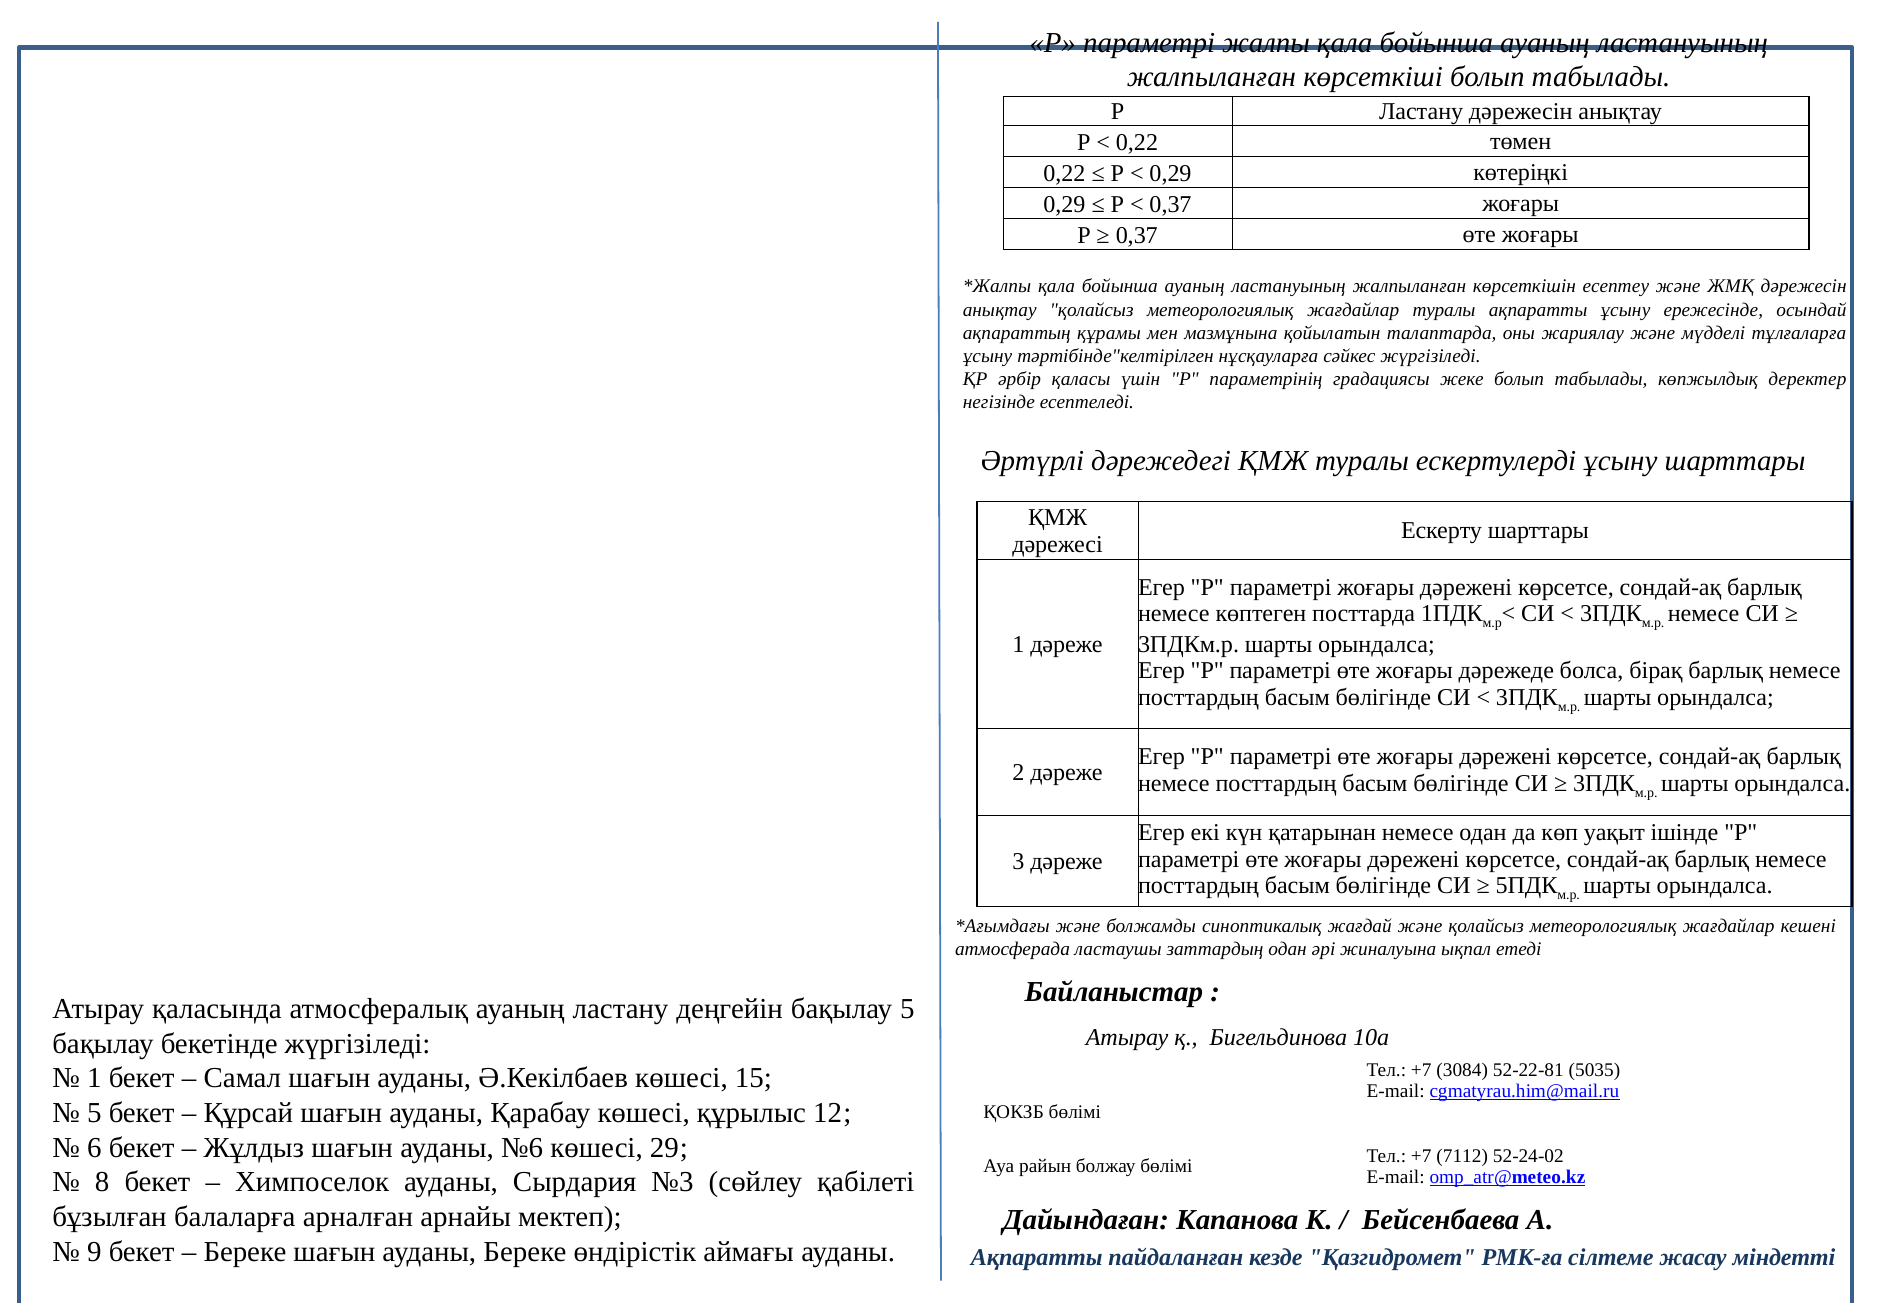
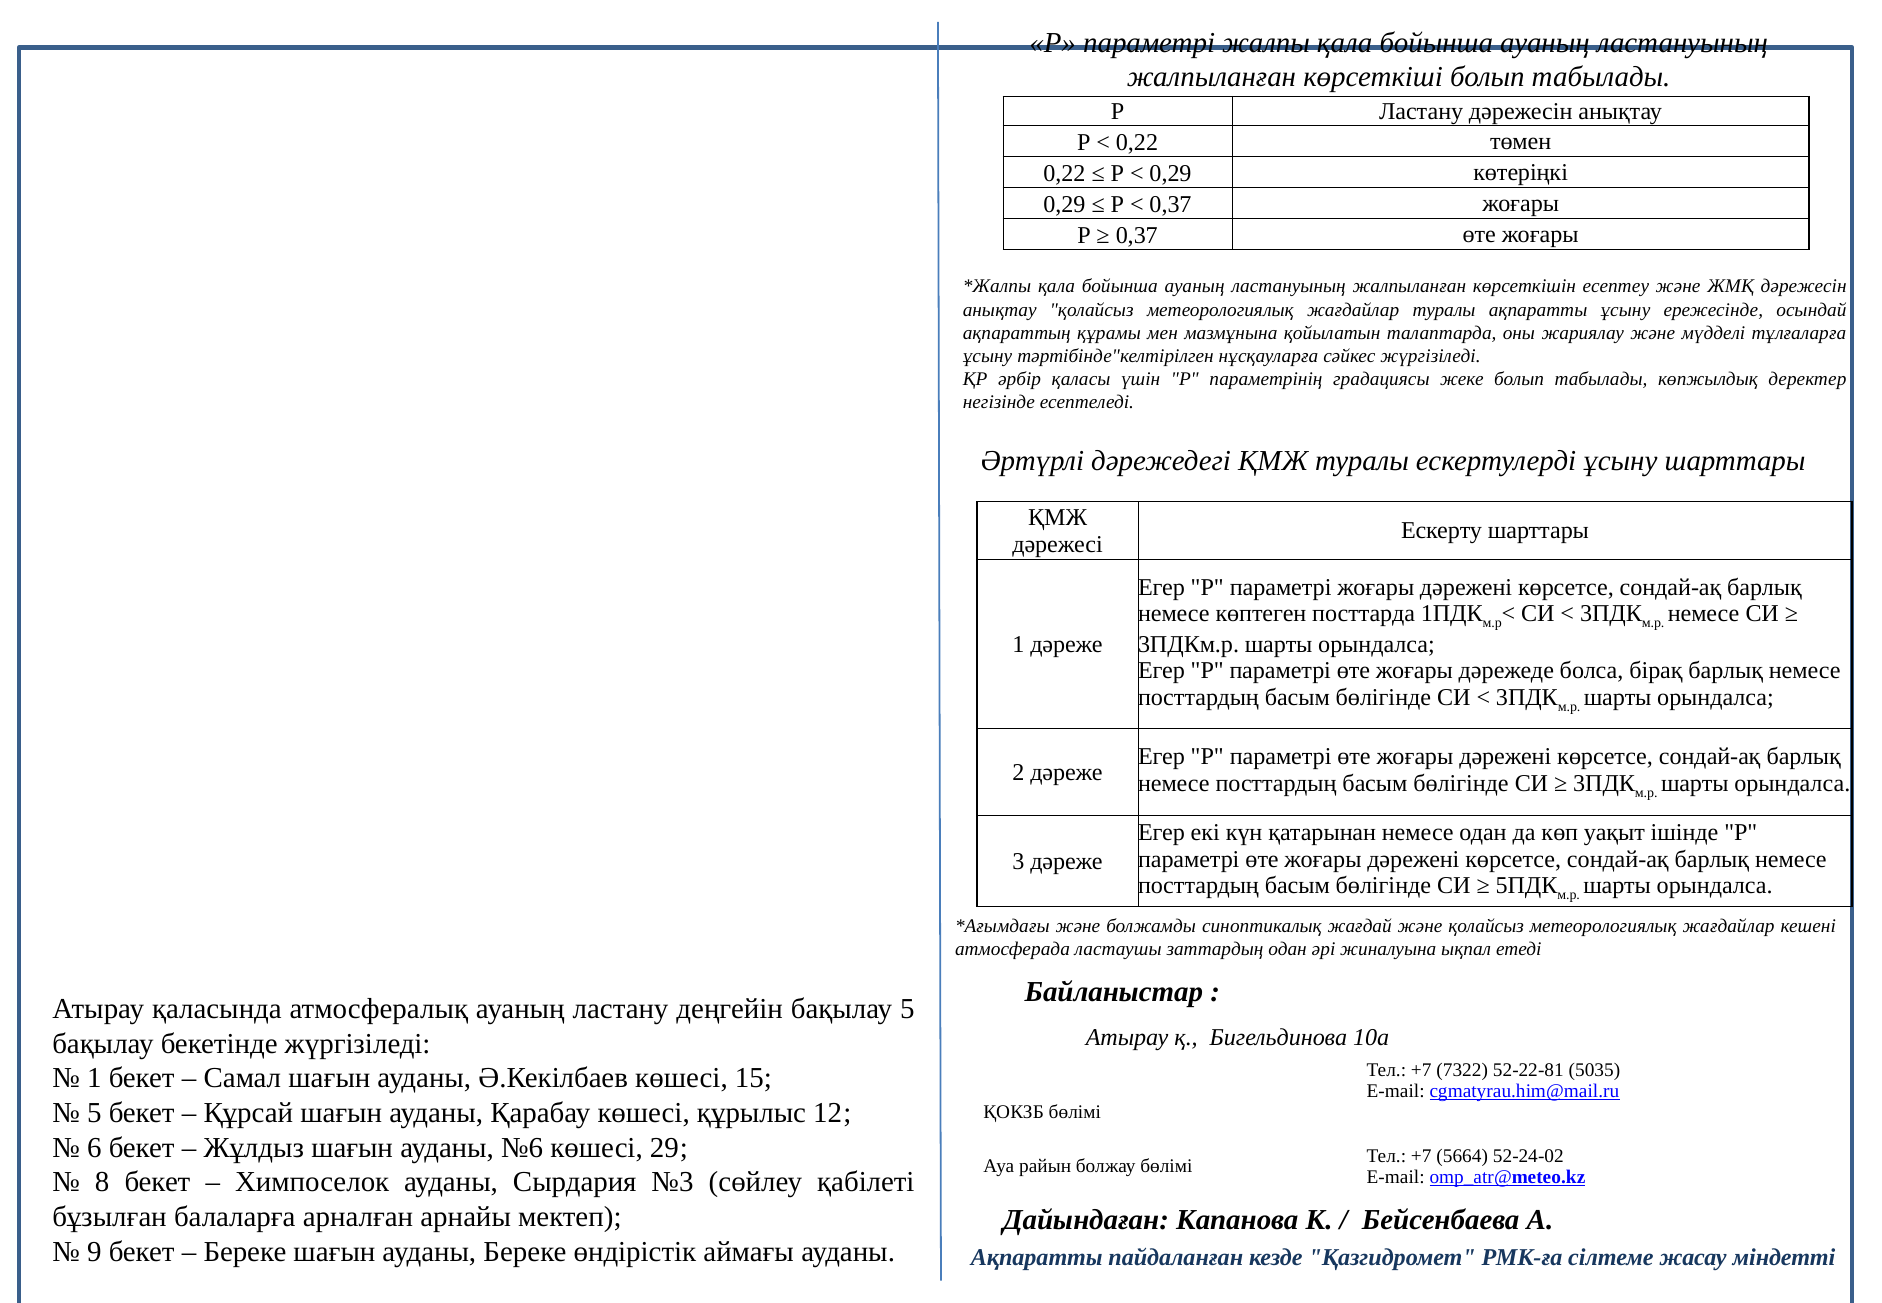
3084: 3084 -> 7322
7112: 7112 -> 5664
